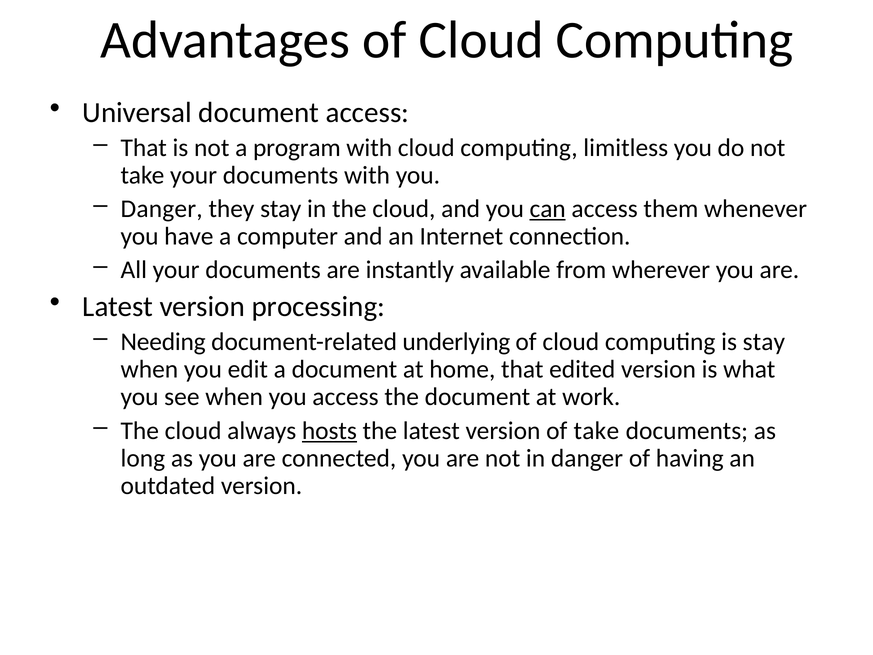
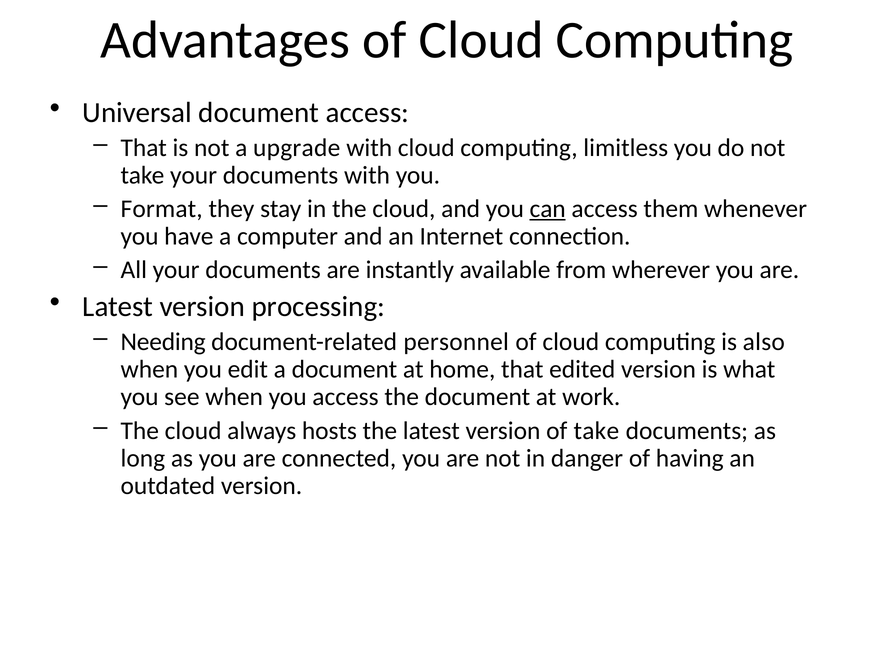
program: program -> upgrade
Danger at (162, 209): Danger -> Format
underlying: underlying -> personnel
is stay: stay -> also
hosts underline: present -> none
